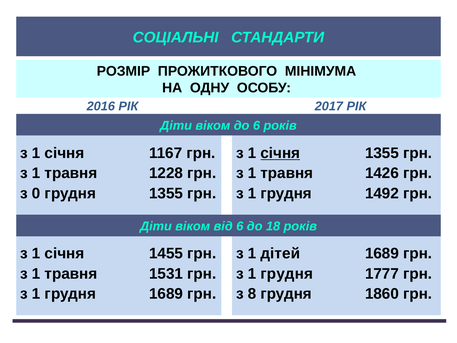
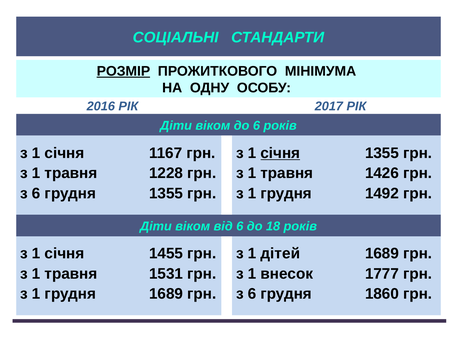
РОЗМІР underline: none -> present
0 at (36, 193): 0 -> 6
грудня at (287, 273): грудня -> внесок
8 at (252, 294): 8 -> 6
